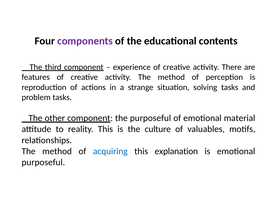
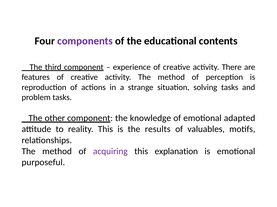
the purposeful: purposeful -> knowledge
material: material -> adapted
culture: culture -> results
acquiring colour: blue -> purple
